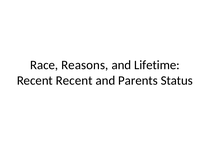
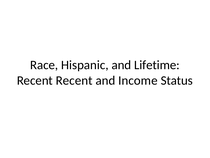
Reasons: Reasons -> Hispanic
Parents: Parents -> Income
